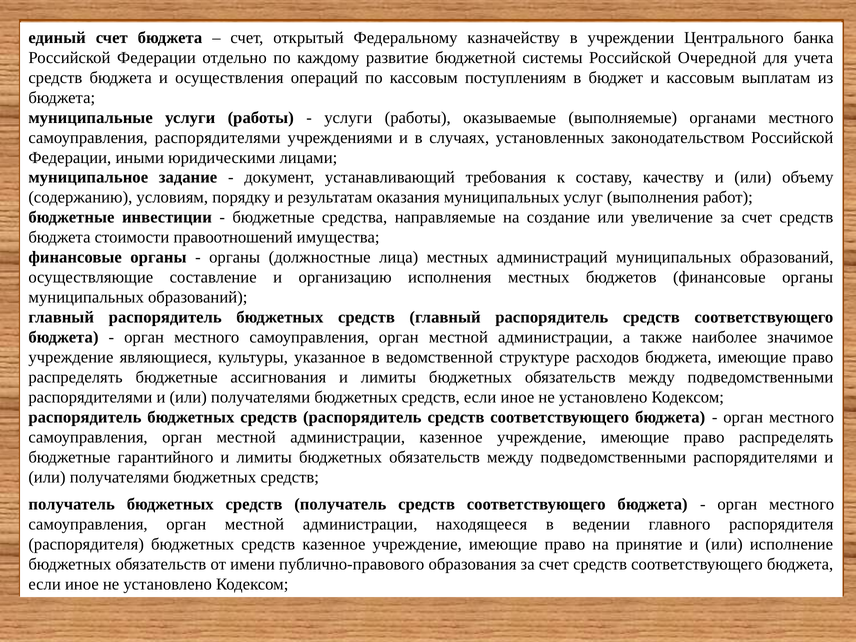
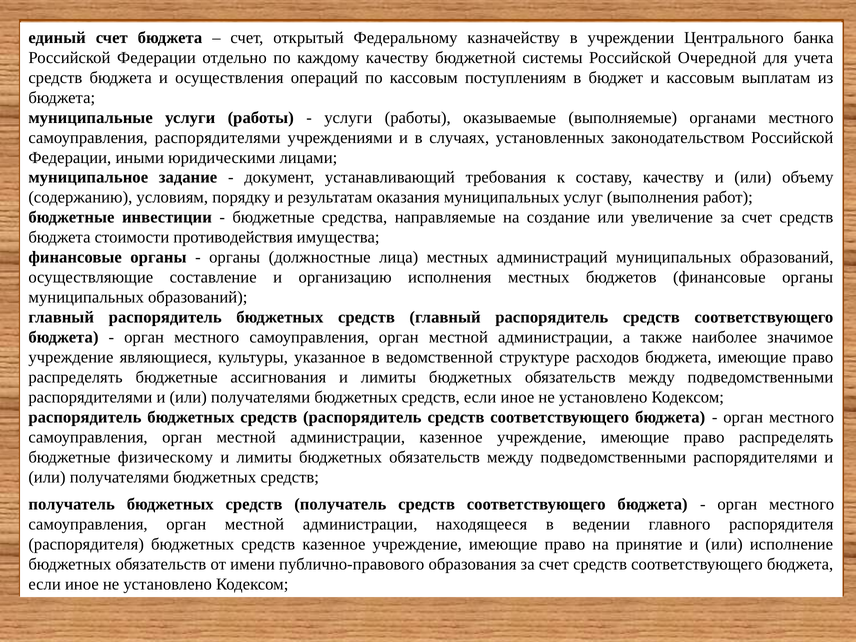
каждому развитие: развитие -> качеству
правоотношений: правоотношений -> противодействия
гарантийного: гарантийного -> физическому
